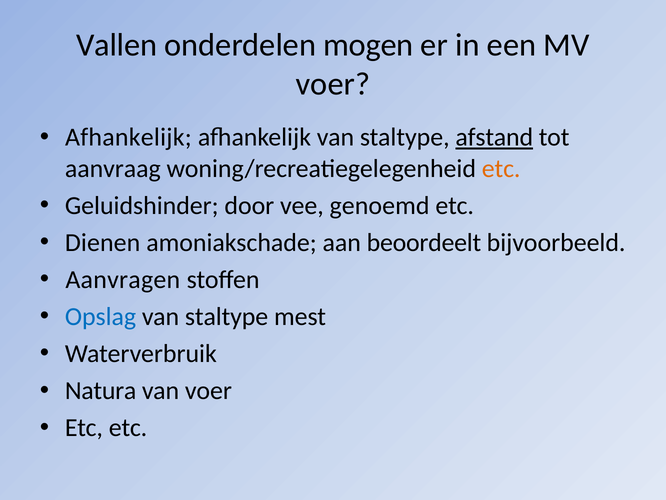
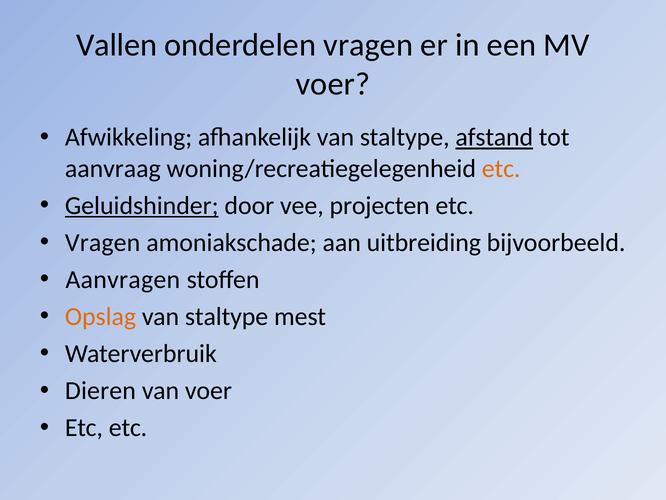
onderdelen mogen: mogen -> vragen
Afhankelijk at (128, 137): Afhankelijk -> Afwikkeling
Geluidshinder underline: none -> present
genoemd: genoemd -> projecten
Dienen at (103, 242): Dienen -> Vragen
beoordeelt: beoordeelt -> uitbreiding
Opslag colour: blue -> orange
Natura: Natura -> Dieren
